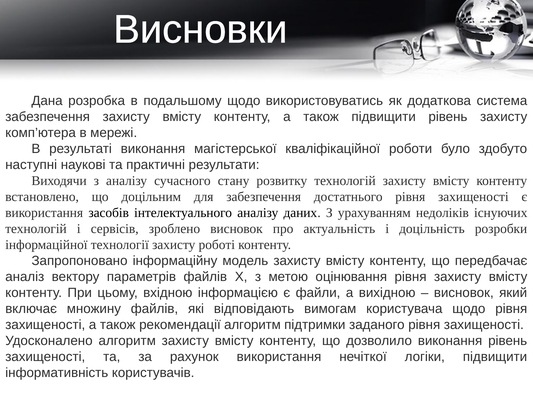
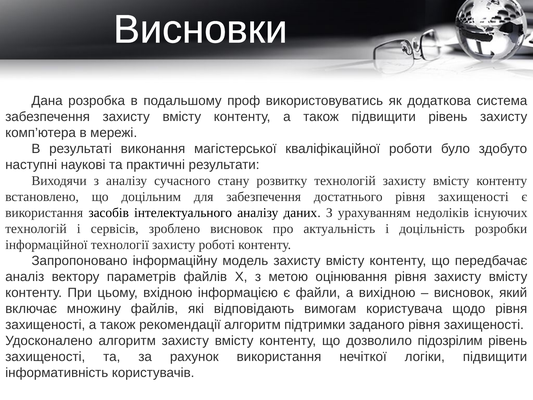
подальшому щодо: щодо -> проф
дозволило виконання: виконання -> підозрілим
